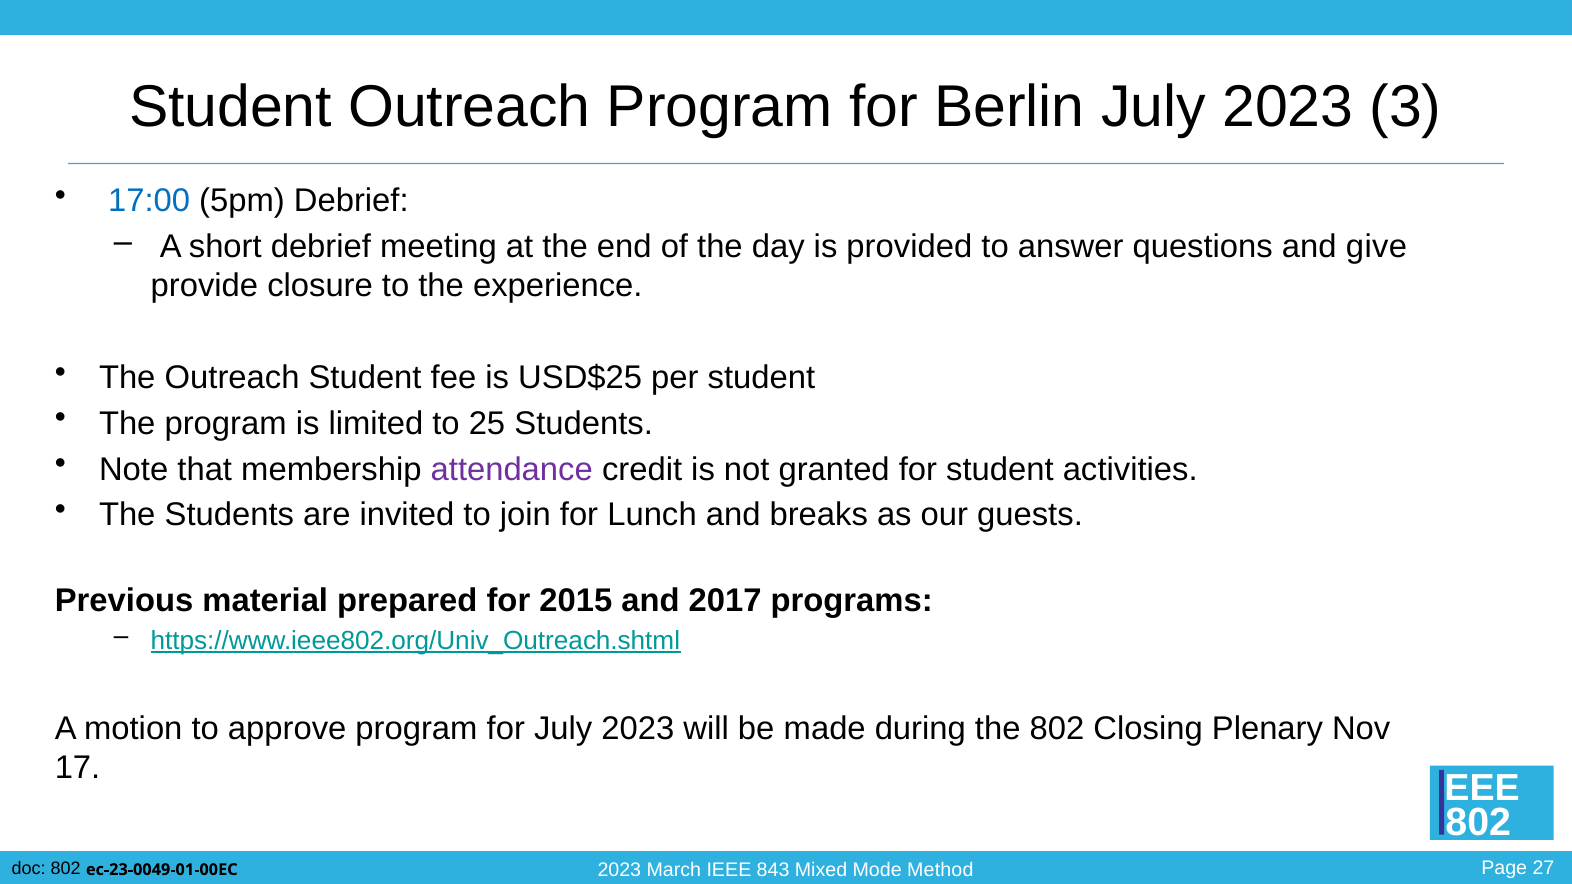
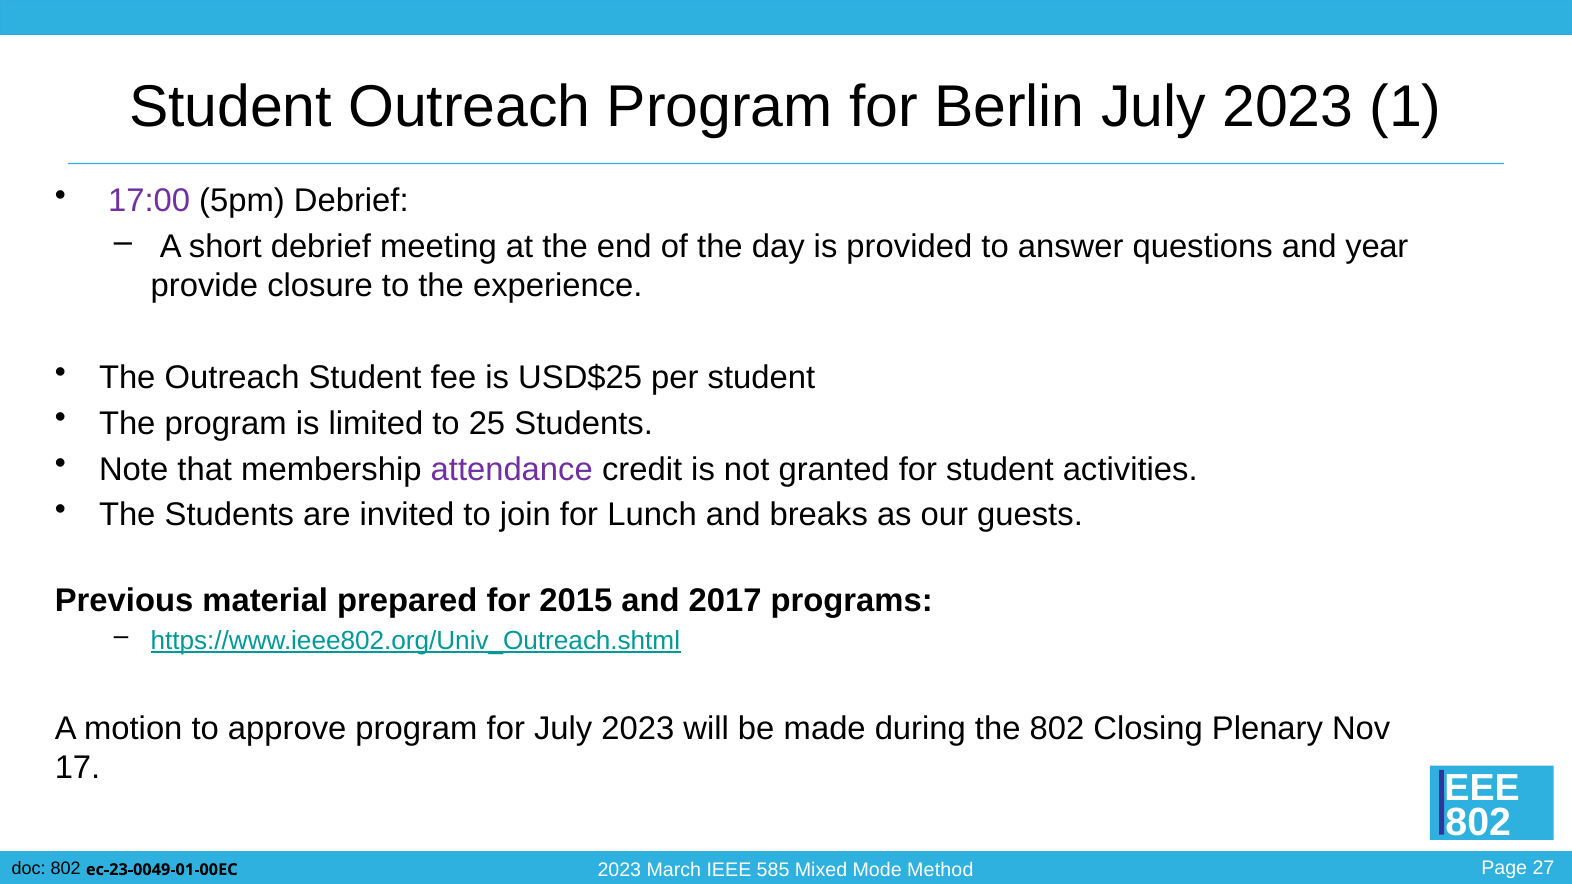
3: 3 -> 1
17:00 colour: blue -> purple
give: give -> year
843: 843 -> 585
